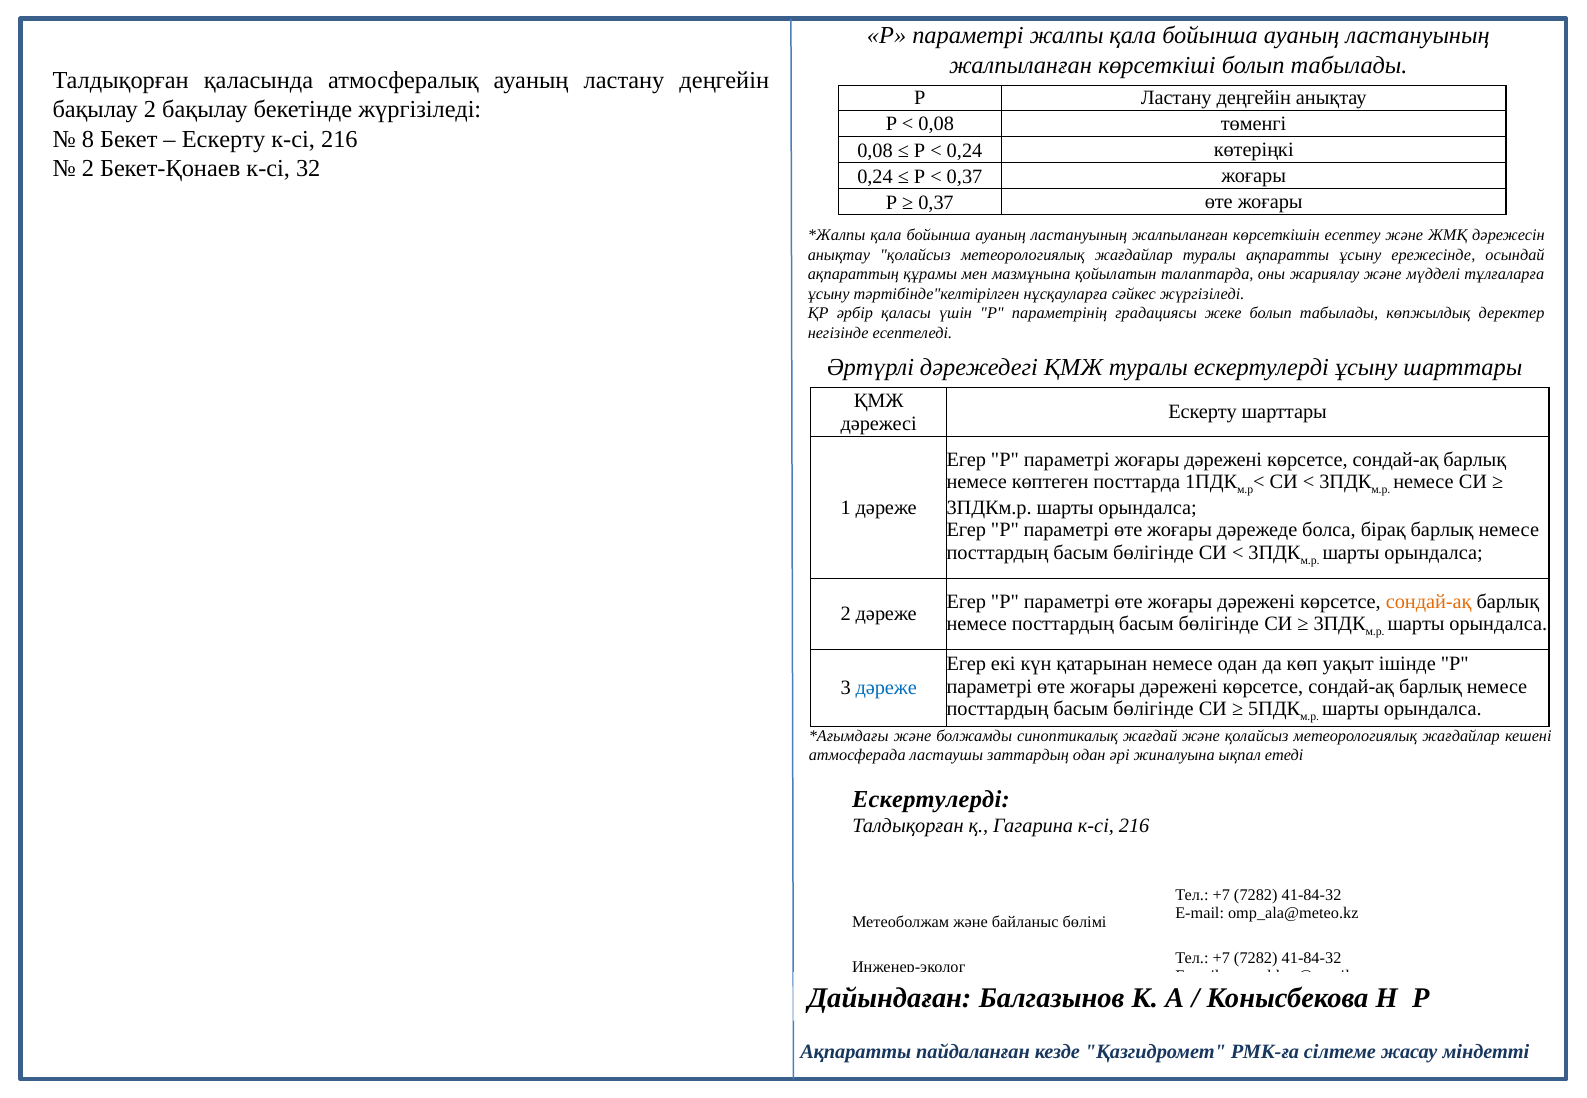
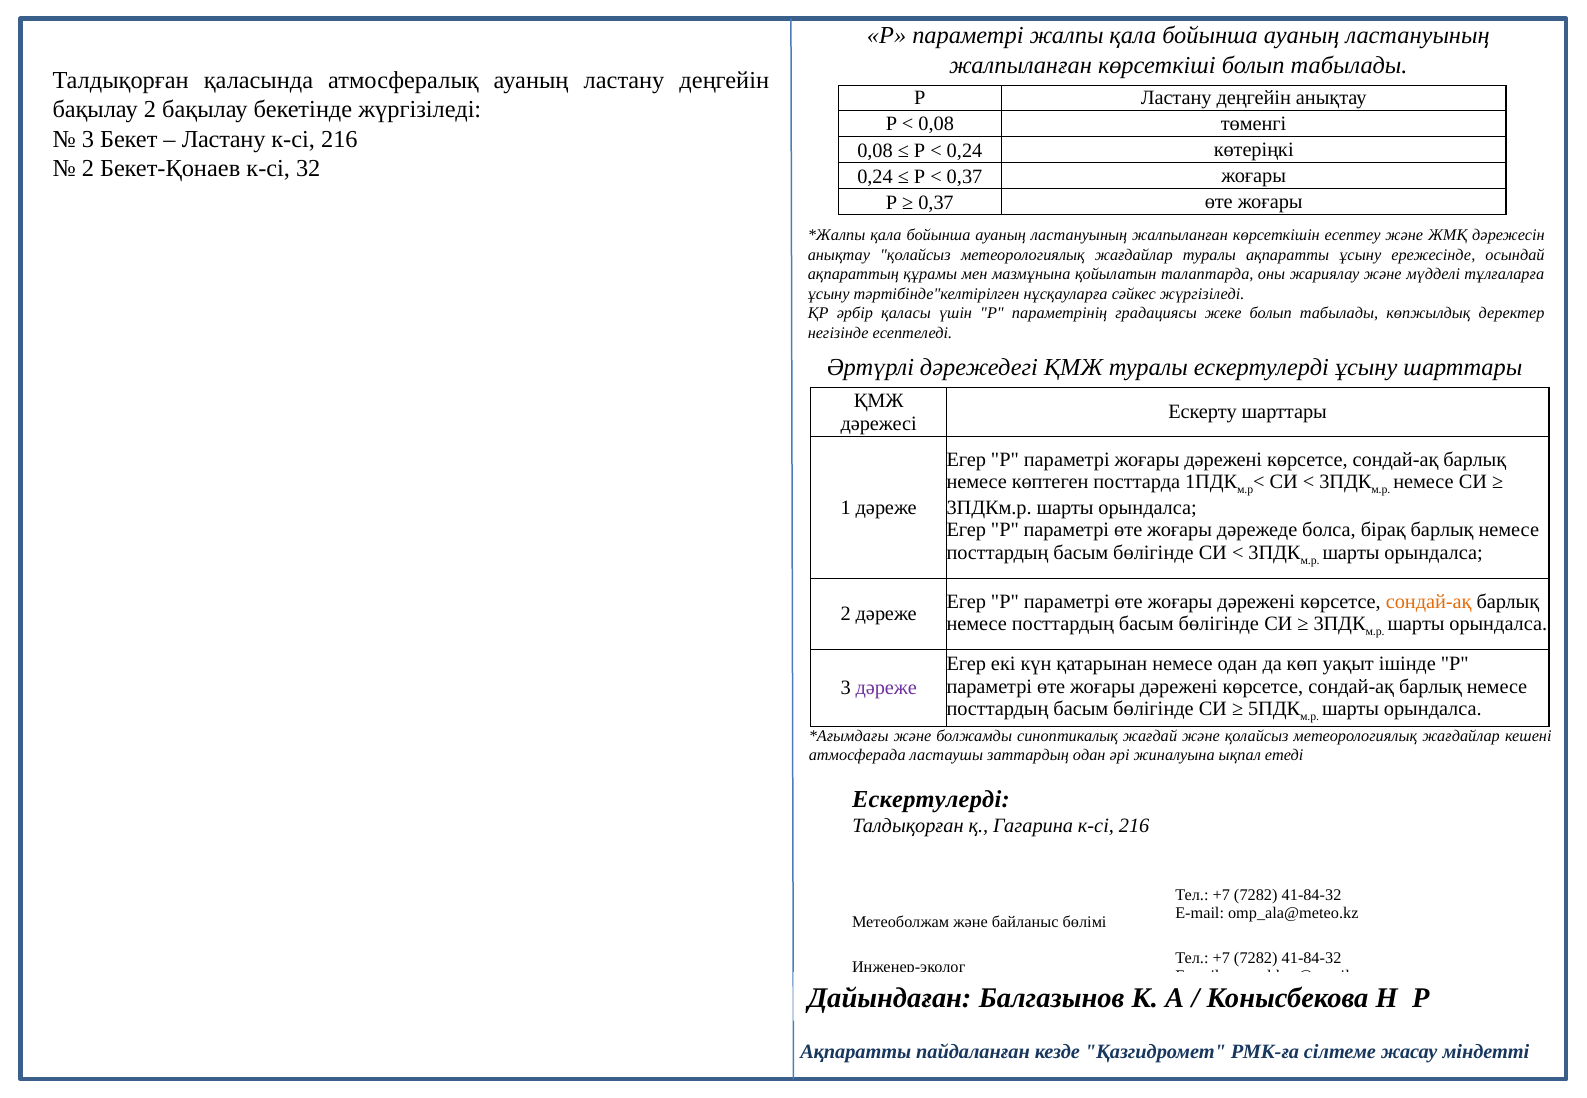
8 at (88, 139): 8 -> 3
Ескерту at (224, 139): Ескерту -> Ластану
дәреже at (886, 689) colour: blue -> purple
